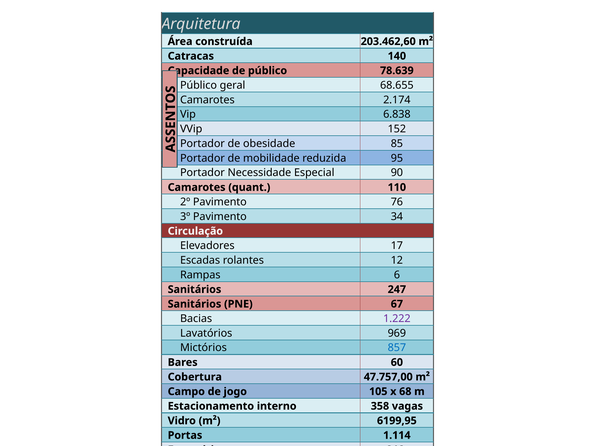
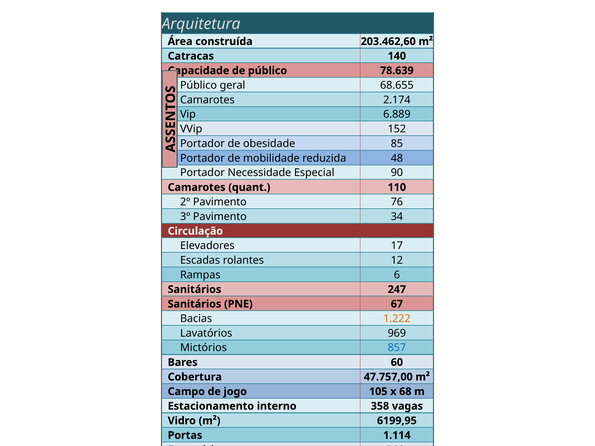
6.838: 6.838 -> 6.889
95: 95 -> 48
1.222 colour: purple -> orange
